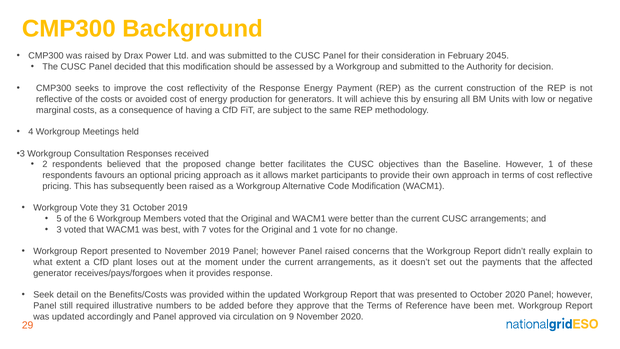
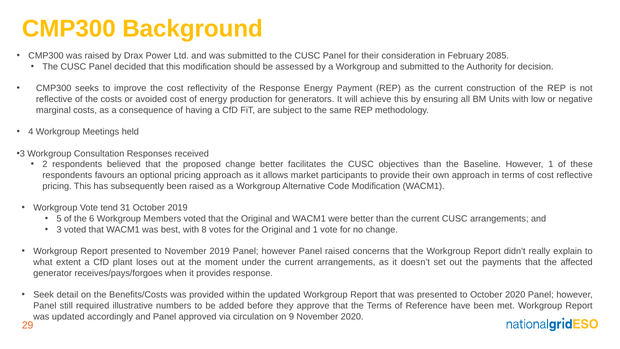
2045: 2045 -> 2085
Vote they: they -> tend
7: 7 -> 8
